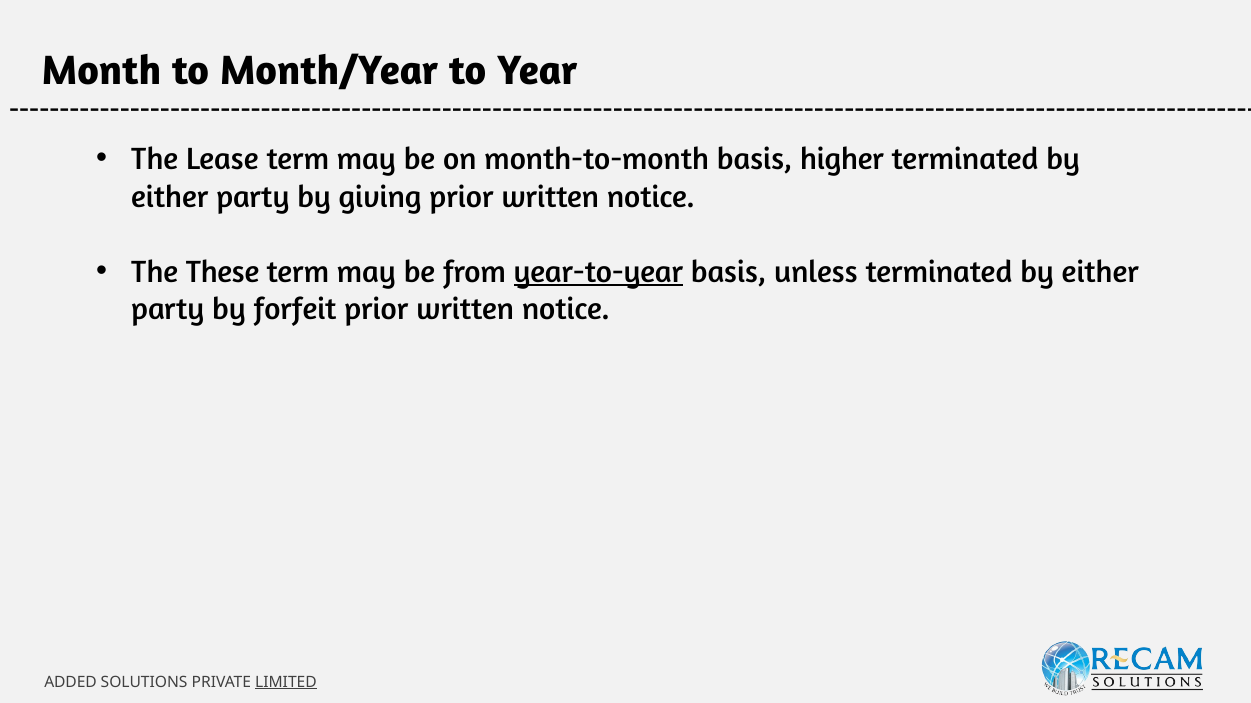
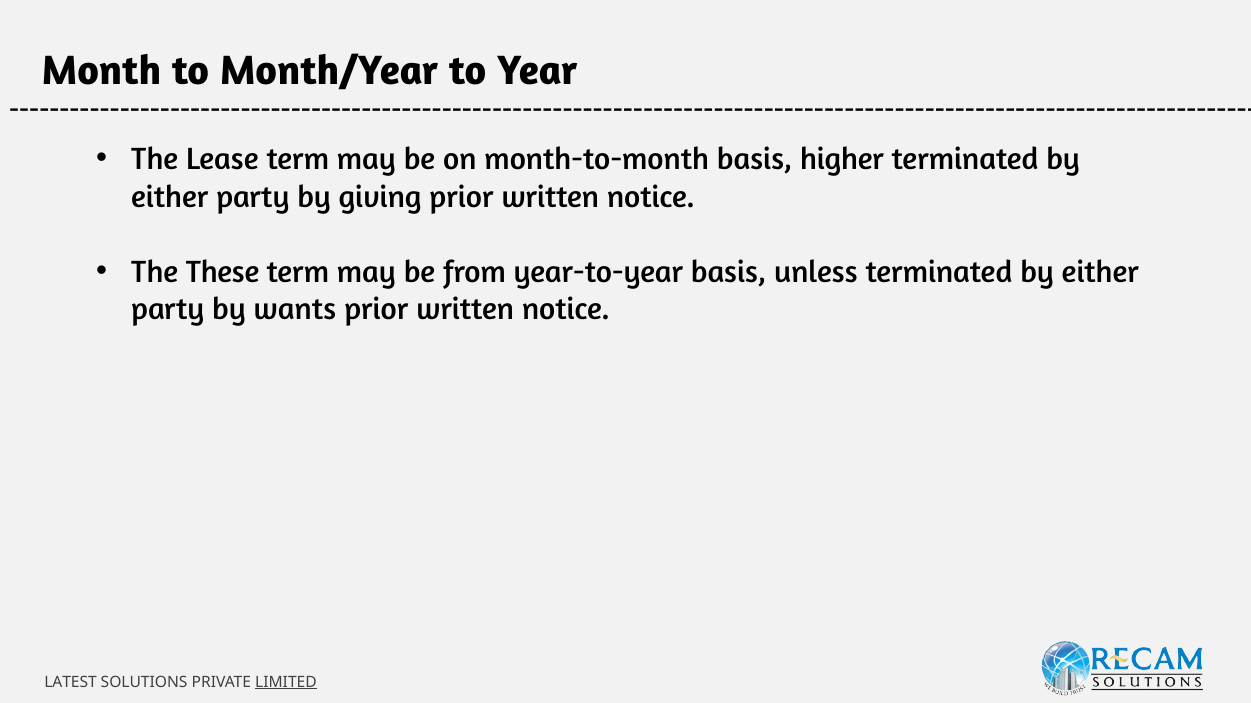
year-to-year underline: present -> none
forfeit: forfeit -> wants
ADDED: ADDED -> LATEST
